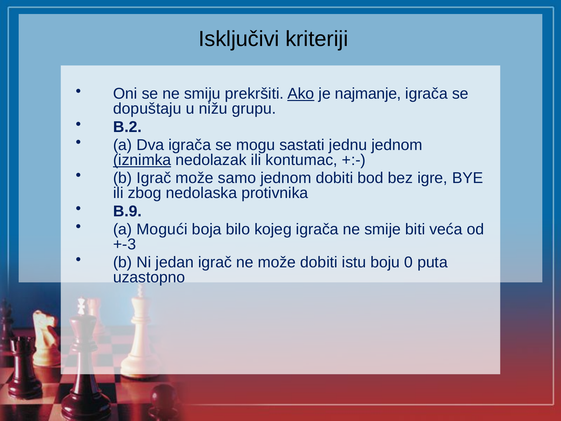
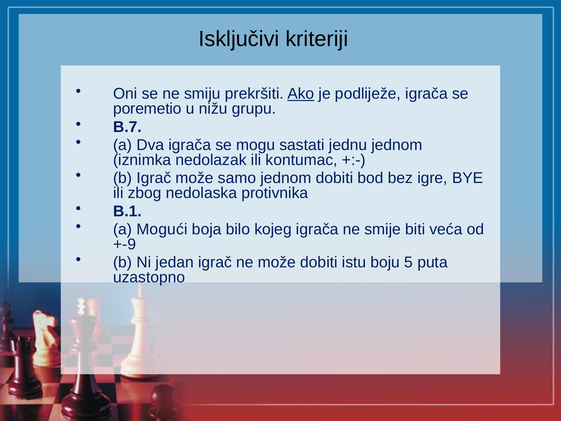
najmanje: najmanje -> podliježe
dopuštaju: dopuštaju -> poremetio
B.2: B.2 -> B.7
iznimka underline: present -> none
B.9: B.9 -> B.1
+-3: +-3 -> +-9
0: 0 -> 5
